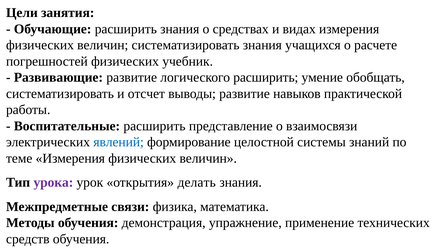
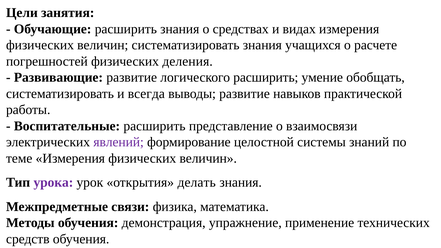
учебник: учебник -> деления
отсчет: отсчет -> всегда
явлений colour: blue -> purple
